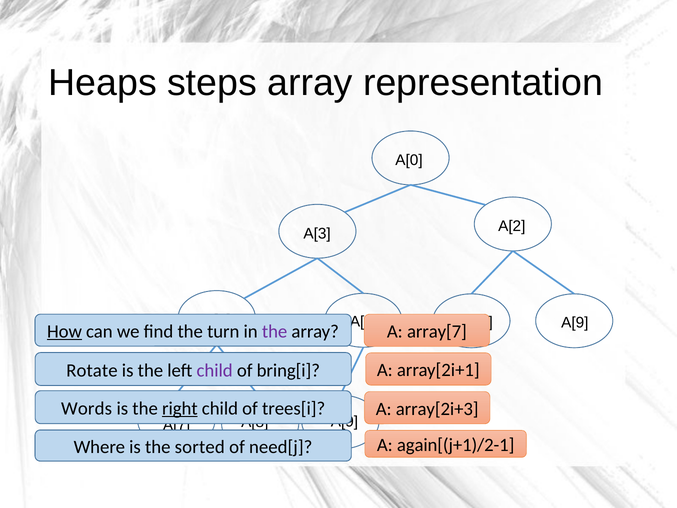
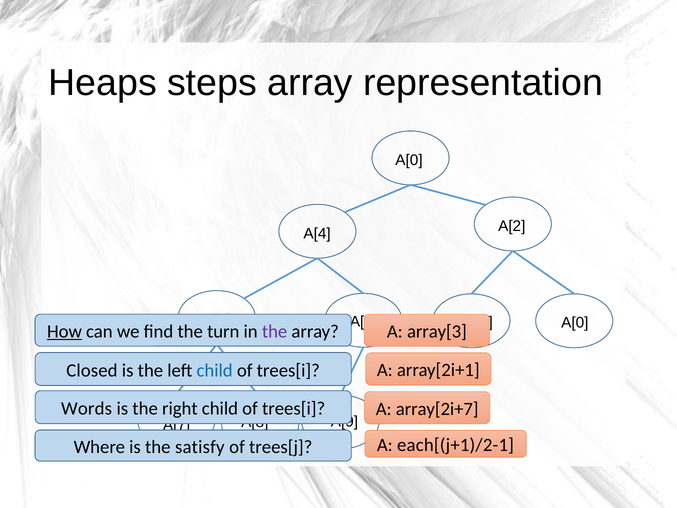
A[3 at (317, 234): A[3 -> A[4
A[9 at (575, 322): A[9 -> A[0
array[7: array[7 -> array[3
Rotate: Rotate -> Closed
child at (215, 370) colour: purple -> blue
bring[i at (288, 370): bring[i -> trees[i
right underline: present -> none
array[2i+3: array[2i+3 -> array[2i+7
again[(j+1)/2-1: again[(j+1)/2-1 -> each[(j+1)/2-1
sorted: sorted -> satisfy
need[j: need[j -> trees[j
